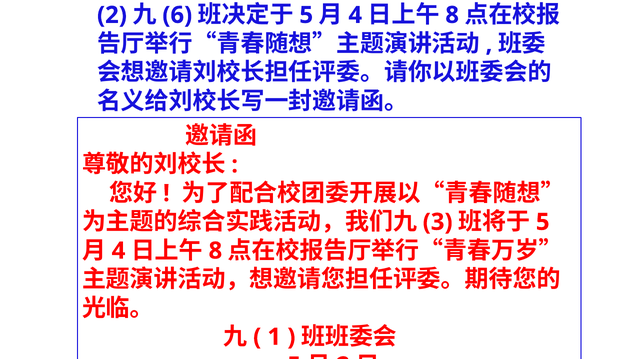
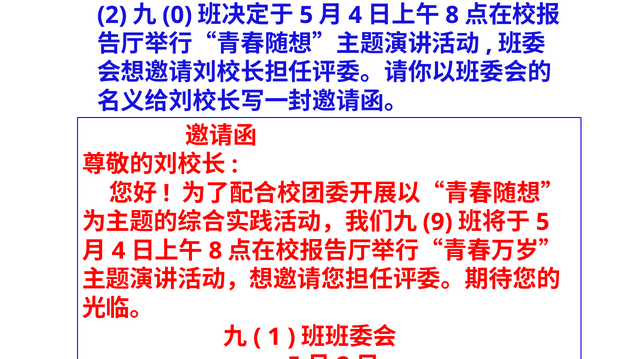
6: 6 -> 0
3: 3 -> 9
